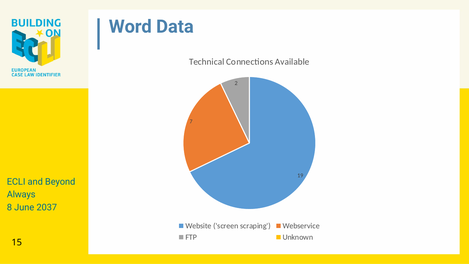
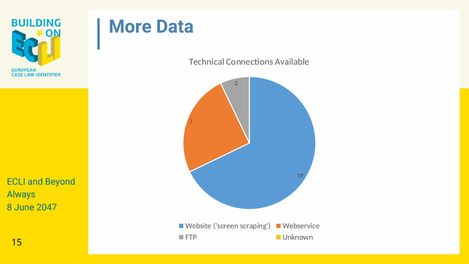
Word: Word -> More
2037: 2037 -> 2047
